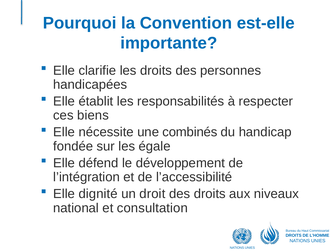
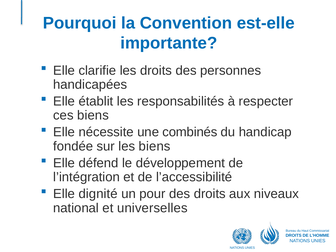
les égale: égale -> biens
droit: droit -> pour
consultation: consultation -> universelles
